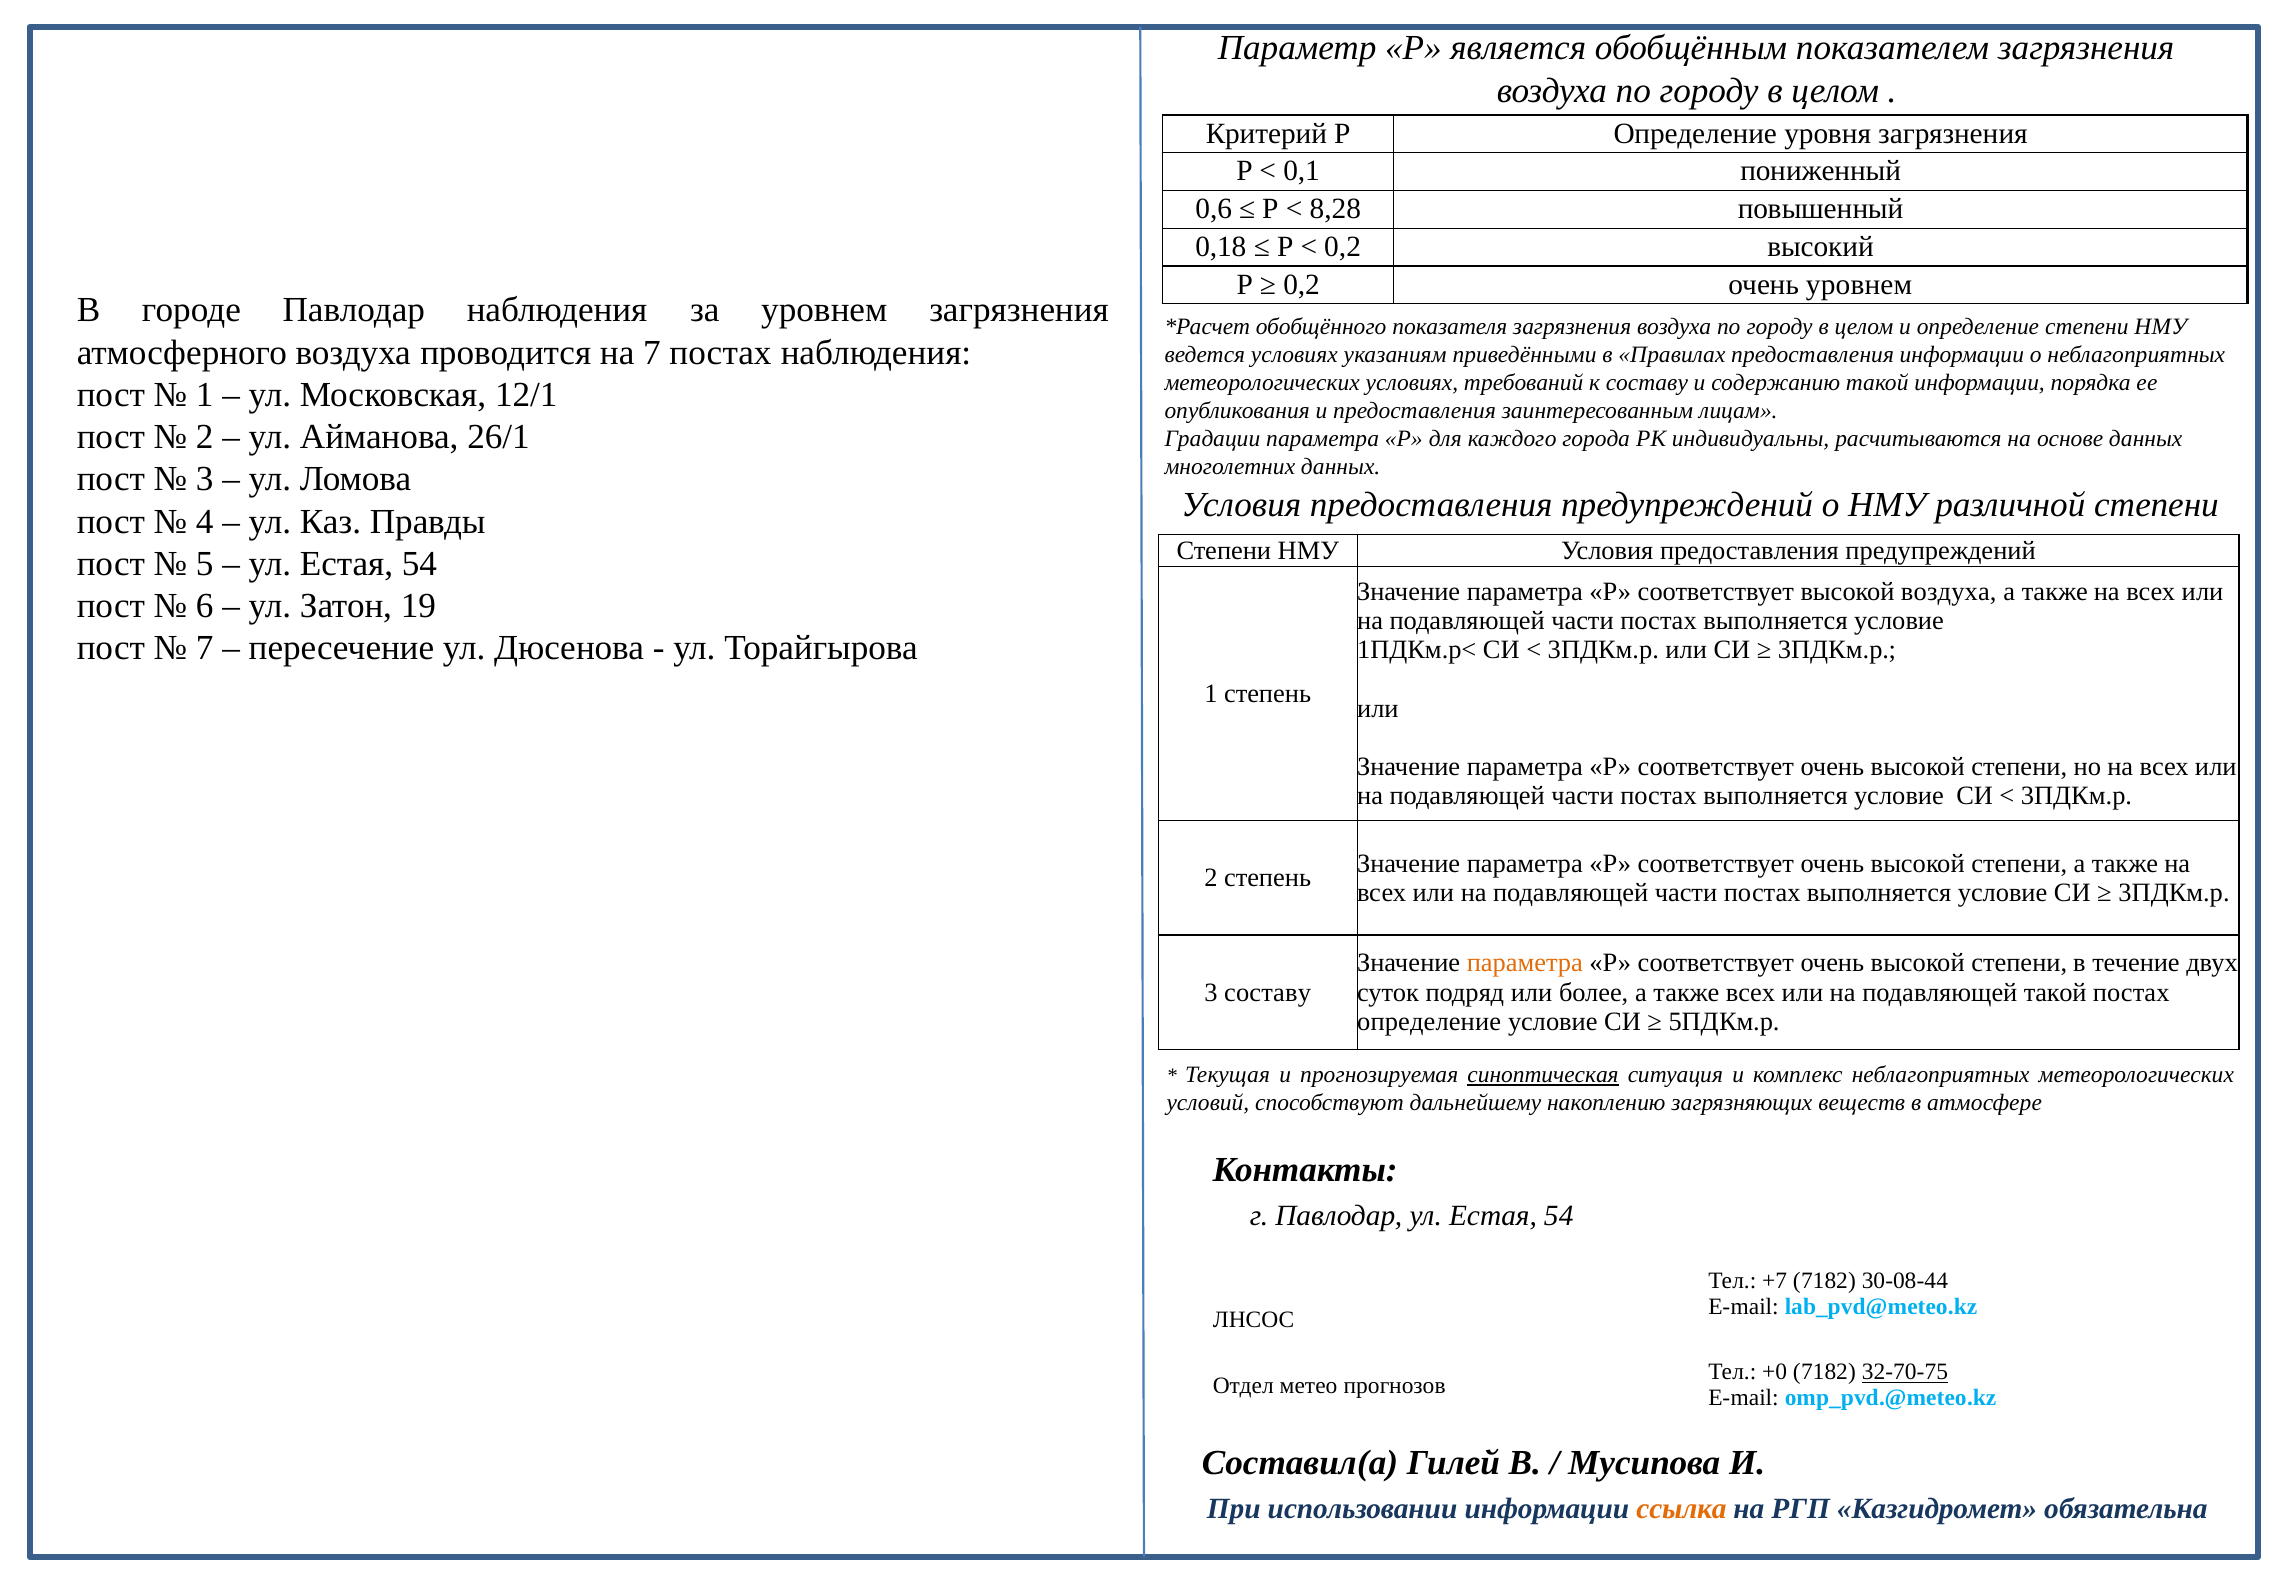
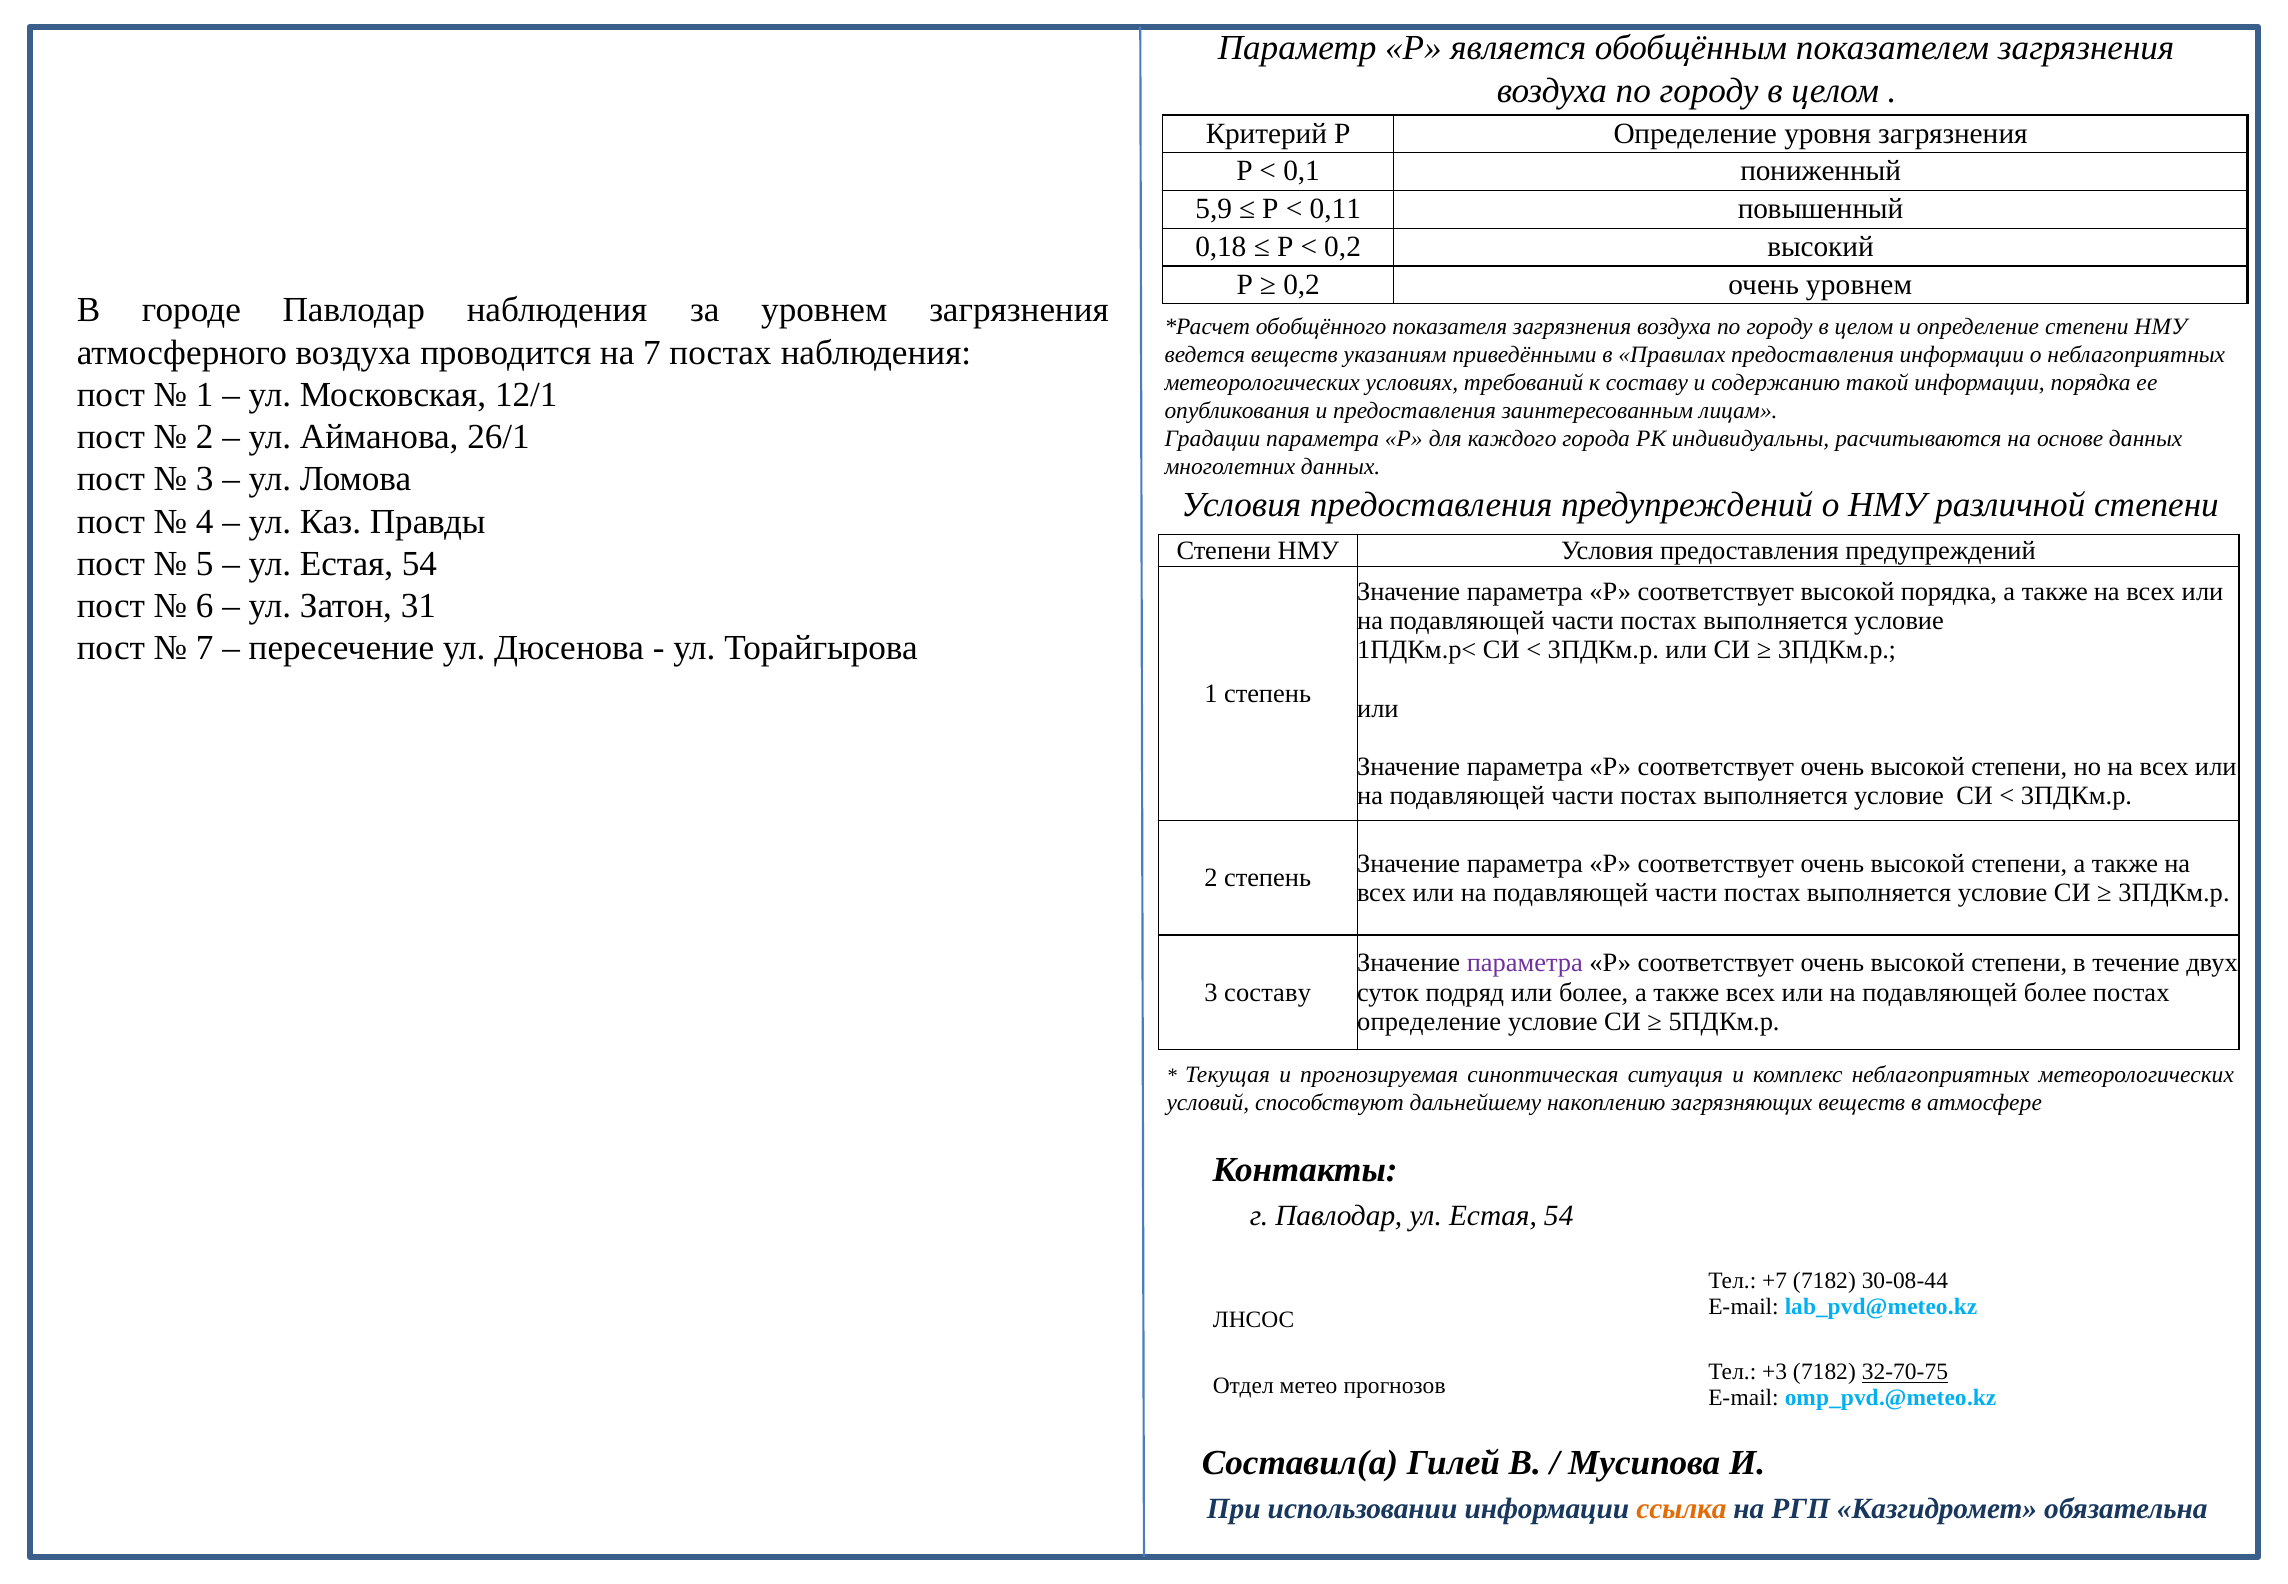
0,6: 0,6 -> 5,9
8,28: 8,28 -> 0,11
ведется условиях: условиях -> веществ
высокой воздуха: воздуха -> порядка
19: 19 -> 31
параметра at (1525, 963) colour: orange -> purple
подавляющей такой: такой -> более
синоптическая underline: present -> none
+0: +0 -> +3
